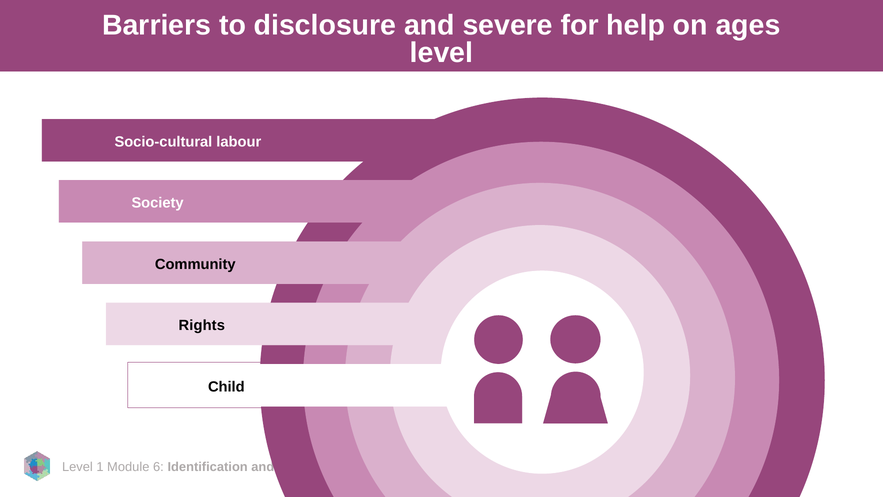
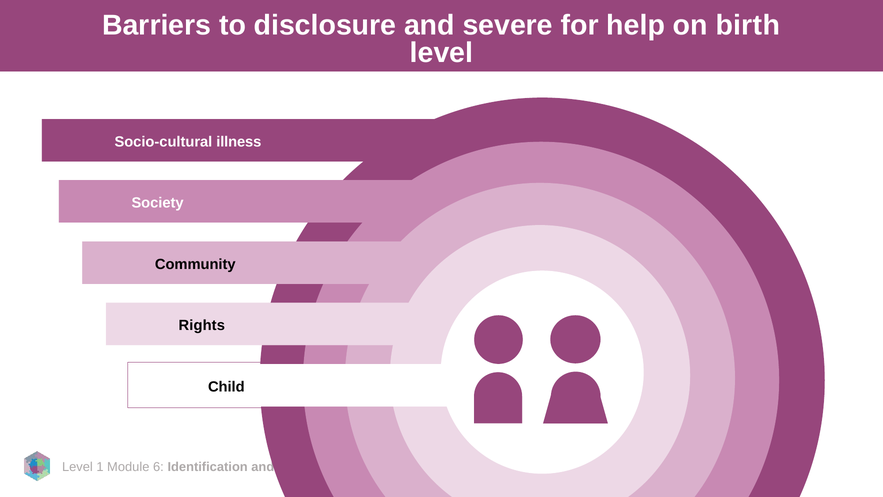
ages: ages -> birth
labour: labour -> illness
